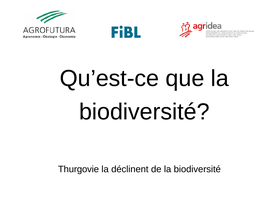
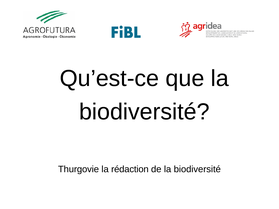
déclinent: déclinent -> rédaction
